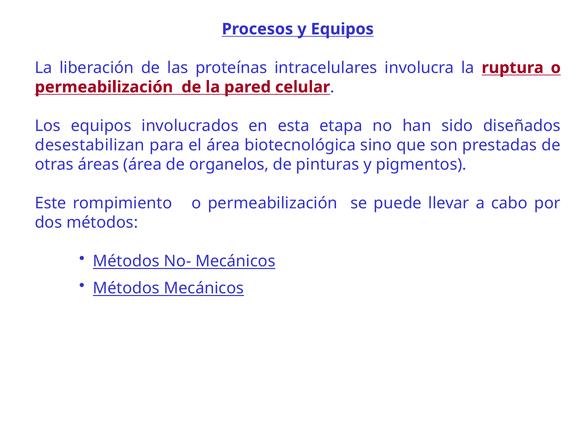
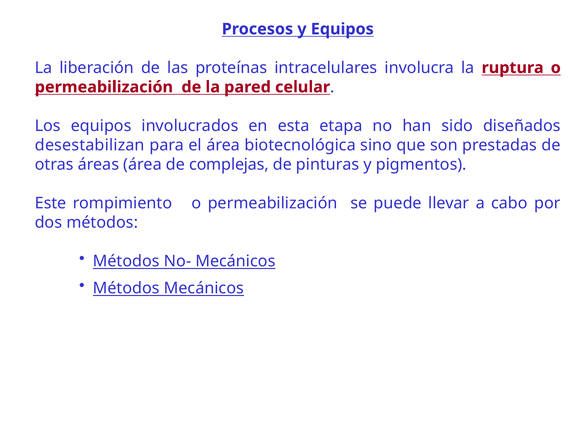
organelos: organelos -> complejas
